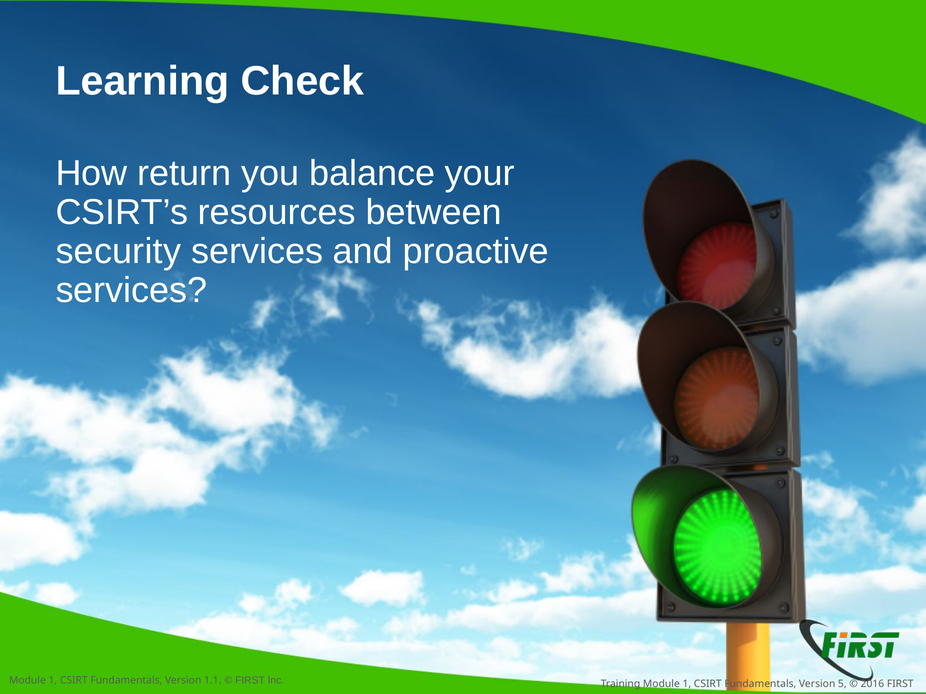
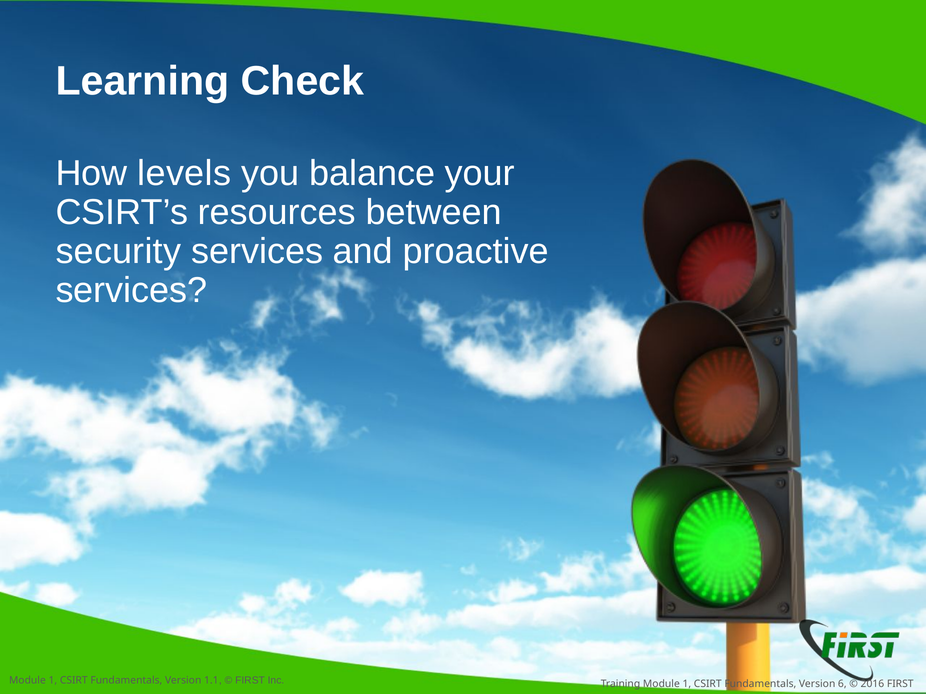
return: return -> levels
5: 5 -> 6
